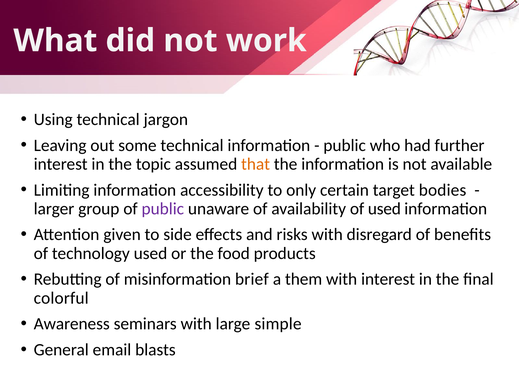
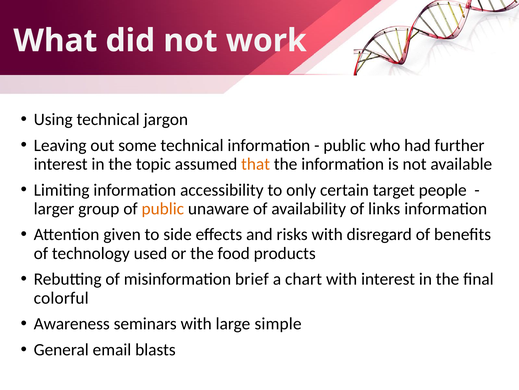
bodies: bodies -> people
public at (163, 208) colour: purple -> orange
of used: used -> links
them: them -> chart
